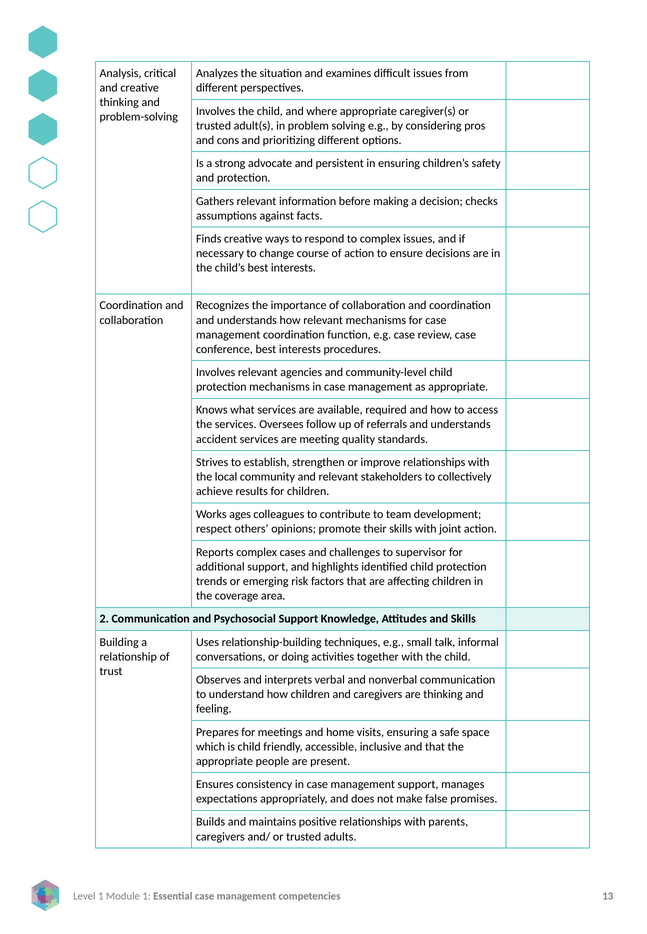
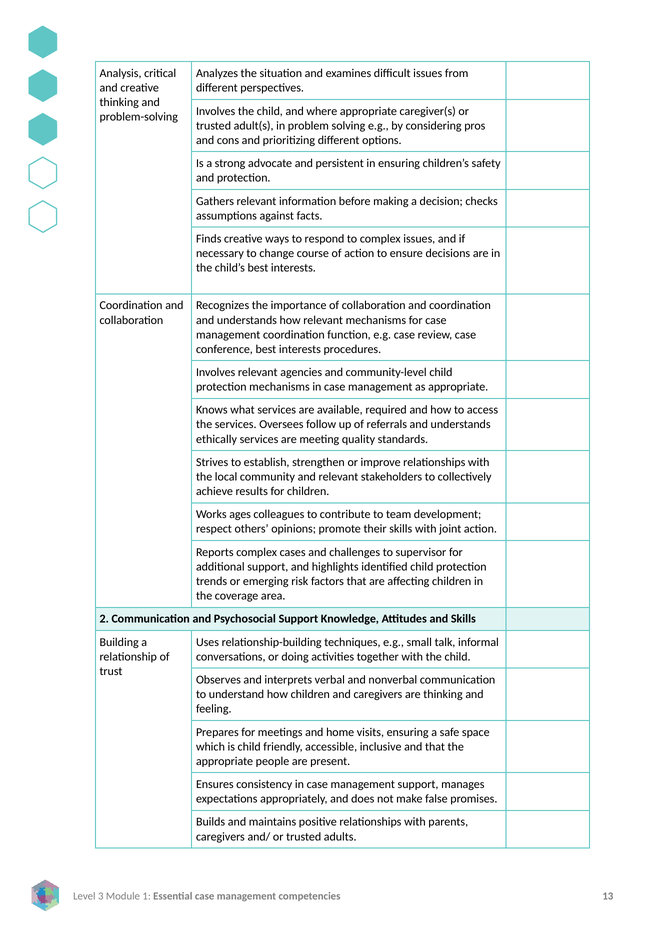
accident: accident -> ethically
1 at (101, 897): 1 -> 3
